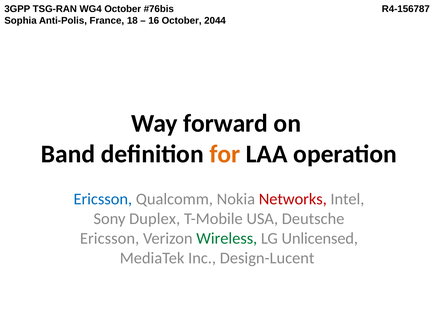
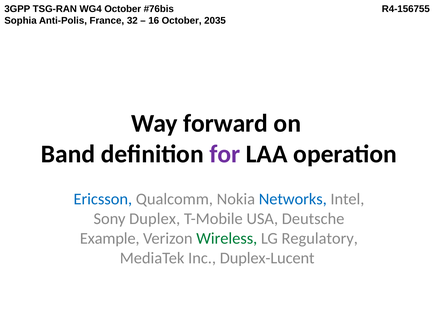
R4-156787: R4-156787 -> R4-156755
18: 18 -> 32
2044: 2044 -> 2035
for colour: orange -> purple
Networks colour: red -> blue
Ericsson at (110, 239): Ericsson -> Example
Unlicensed: Unlicensed -> Regulatory
Design-Lucent: Design-Lucent -> Duplex-Lucent
